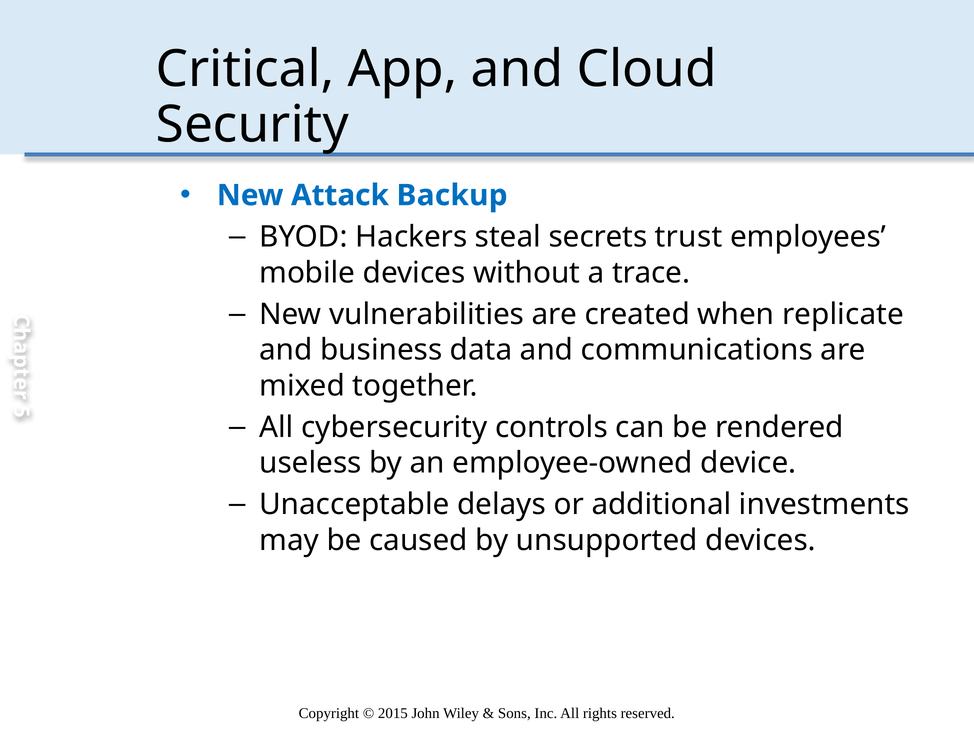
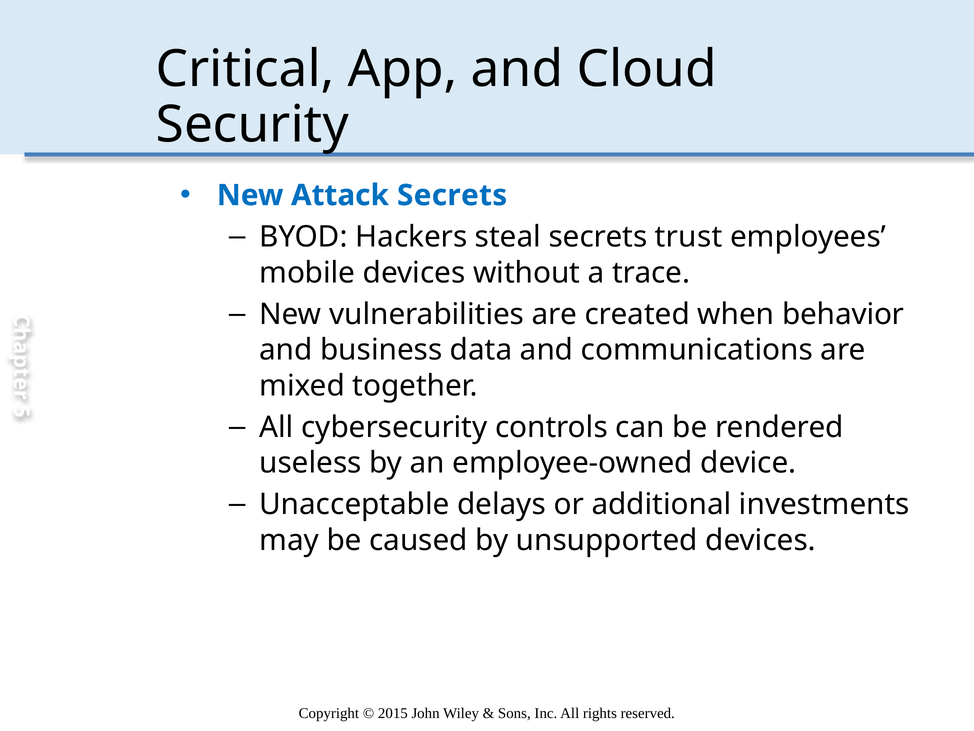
Attack Backup: Backup -> Secrets
replicate: replicate -> behavior
